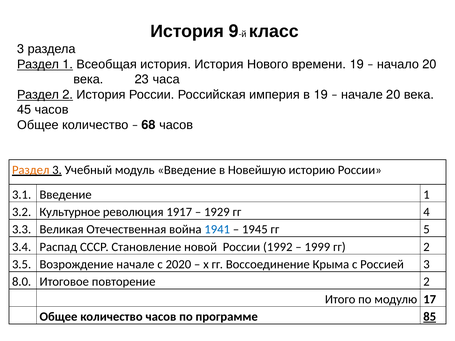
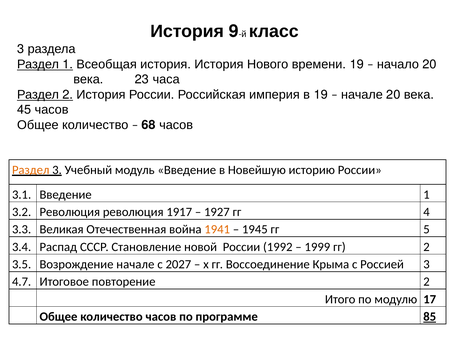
3.2 Культурное: Культурное -> Революция
1929: 1929 -> 1927
1941 colour: blue -> orange
2020: 2020 -> 2027
8.0: 8.0 -> 4.7
